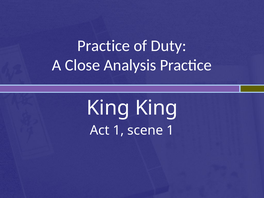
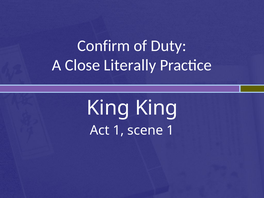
Practice at (104, 46): Practice -> Confirm
Analysis: Analysis -> Literally
